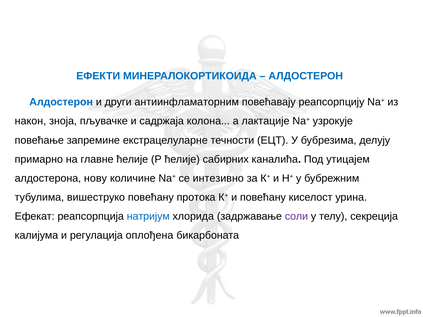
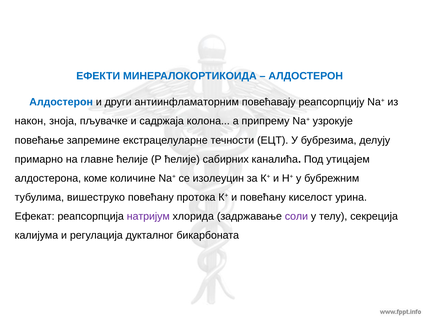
лактације: лактације -> припрему
нову: нову -> коме
интезивно: интезивно -> изолеуцин
натријум colour: blue -> purple
оплођена: оплођена -> дукталног
